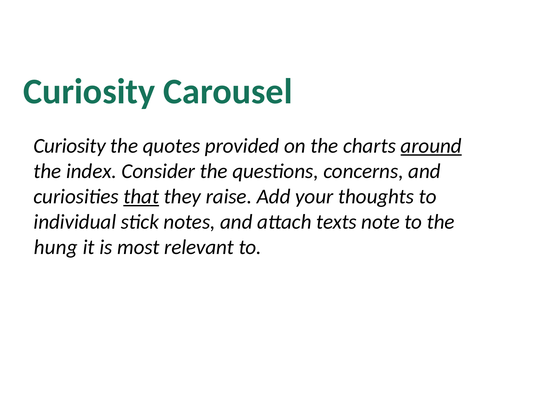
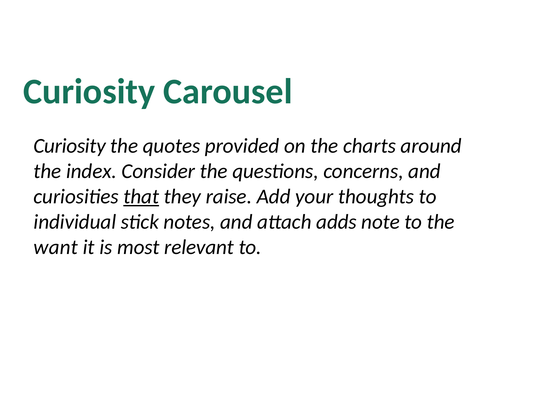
around underline: present -> none
texts: texts -> adds
hung: hung -> want
